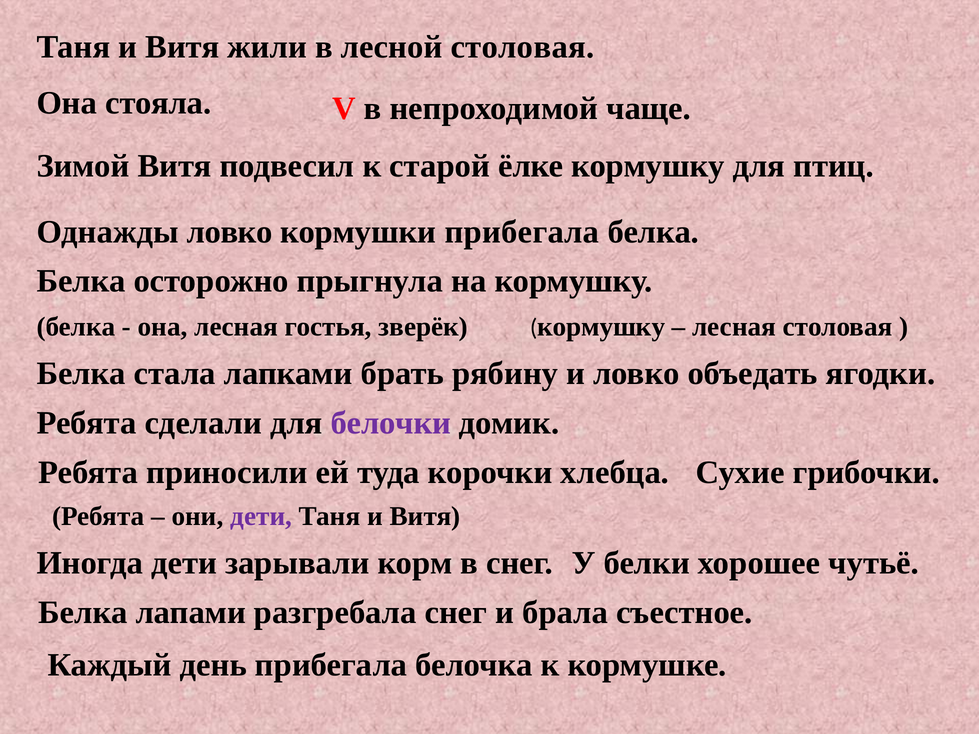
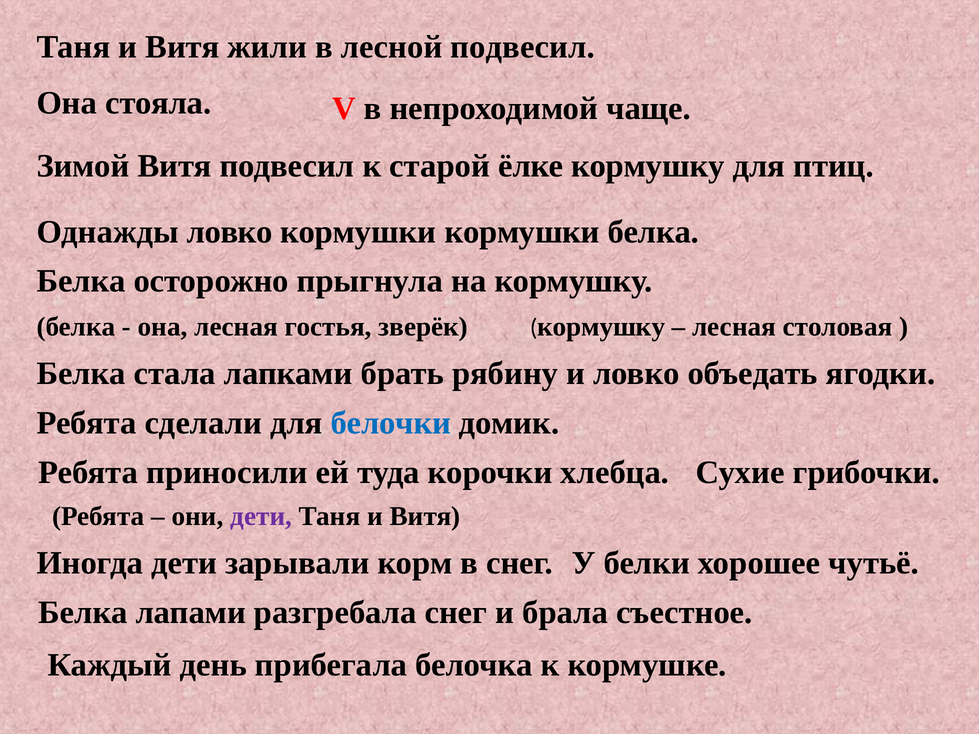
лесной столовая: столовая -> подвесил
кормушки прибегала: прибегала -> кормушки
белочки colour: purple -> blue
